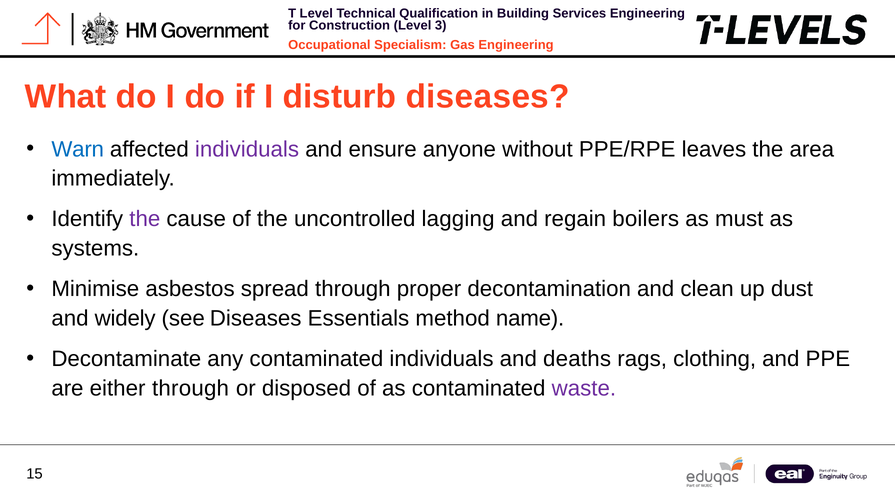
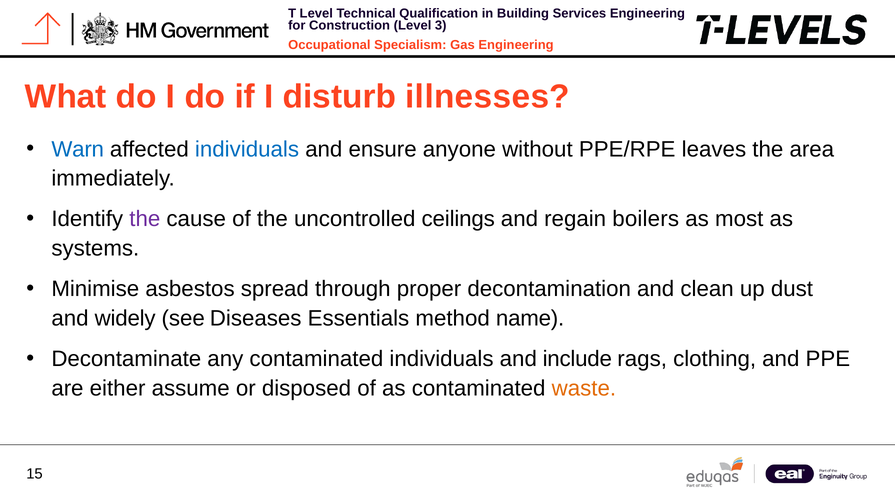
disturb diseases: diseases -> illnesses
individuals at (247, 149) colour: purple -> blue
lagging: lagging -> ceilings
must: must -> most
deaths: deaths -> include
either through: through -> assume
waste colour: purple -> orange
